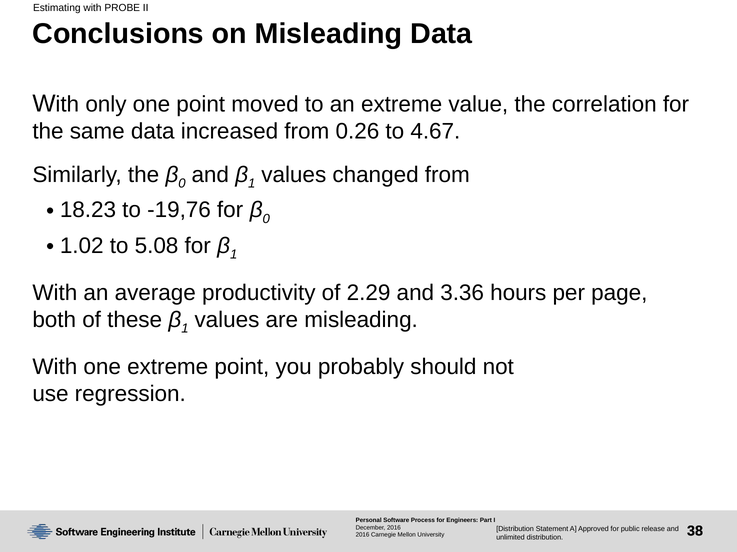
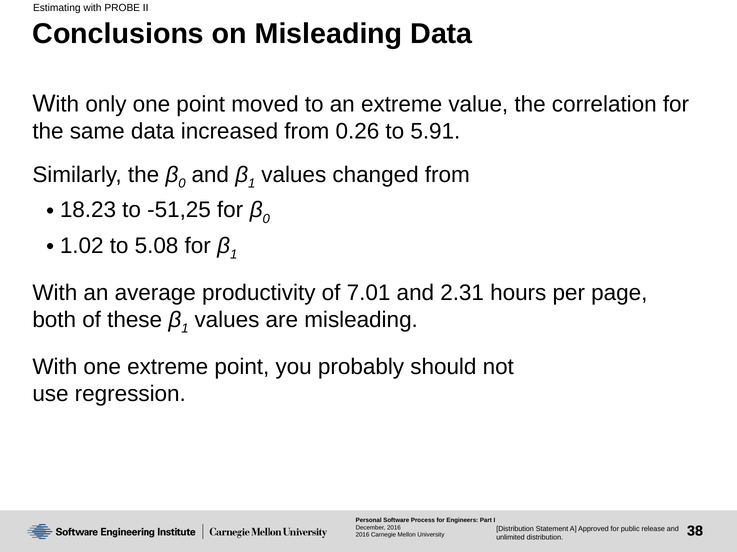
4.67: 4.67 -> 5.91
-19,76: -19,76 -> -51,25
2.29: 2.29 -> 7.01
3.36: 3.36 -> 2.31
